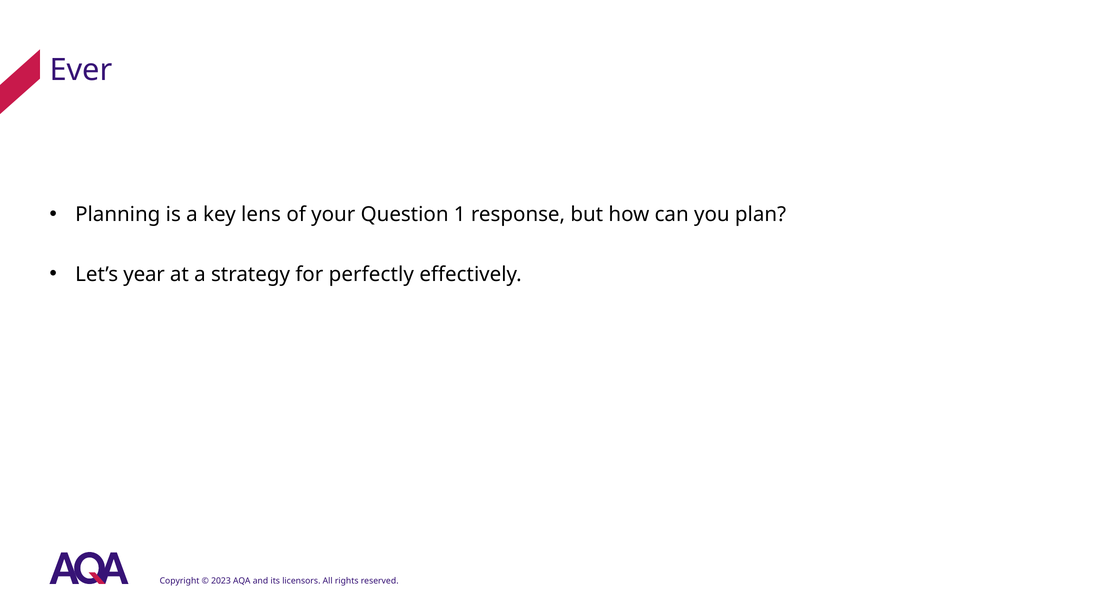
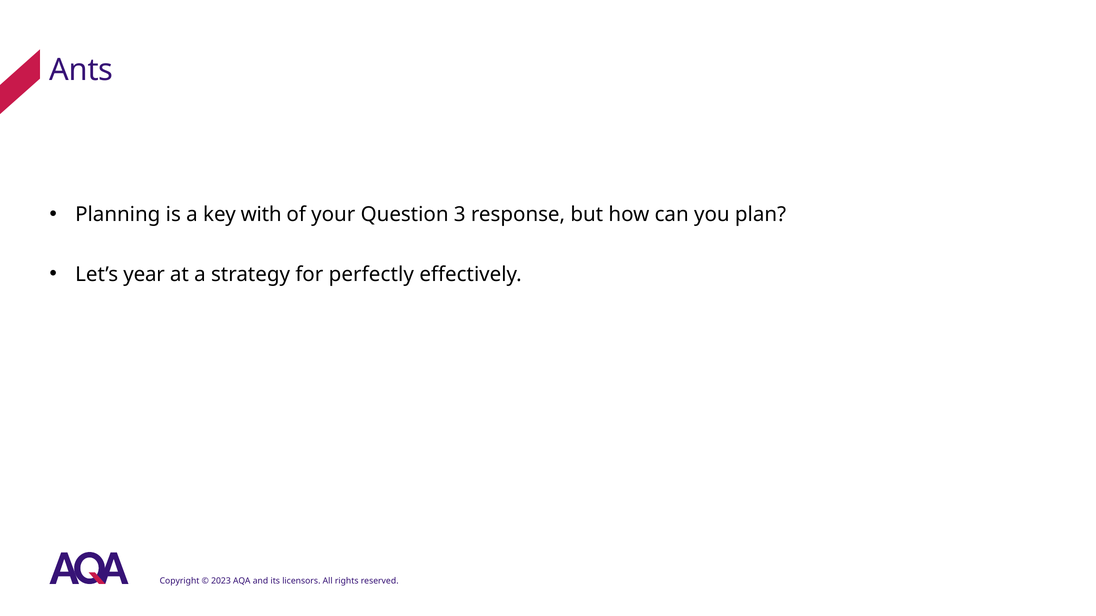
Ever: Ever -> Ants
lens: lens -> with
1: 1 -> 3
